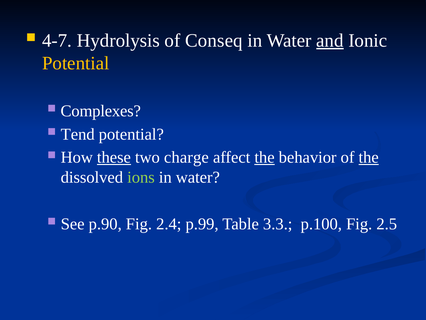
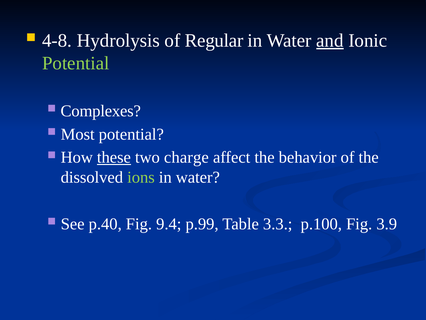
4-7: 4-7 -> 4-8
Conseq: Conseq -> Regular
Potential at (76, 63) colour: yellow -> light green
Tend: Tend -> Most
the at (265, 157) underline: present -> none
the at (369, 157) underline: present -> none
p.90: p.90 -> p.40
2.4: 2.4 -> 9.4
2.5: 2.5 -> 3.9
